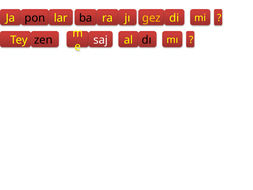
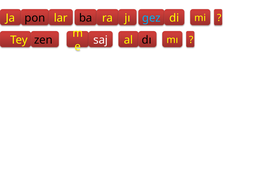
gez colour: yellow -> light blue
